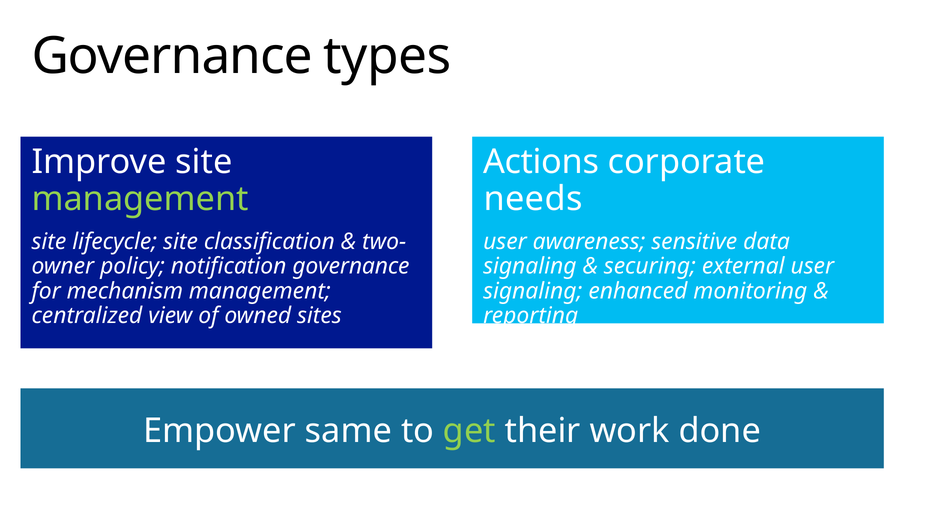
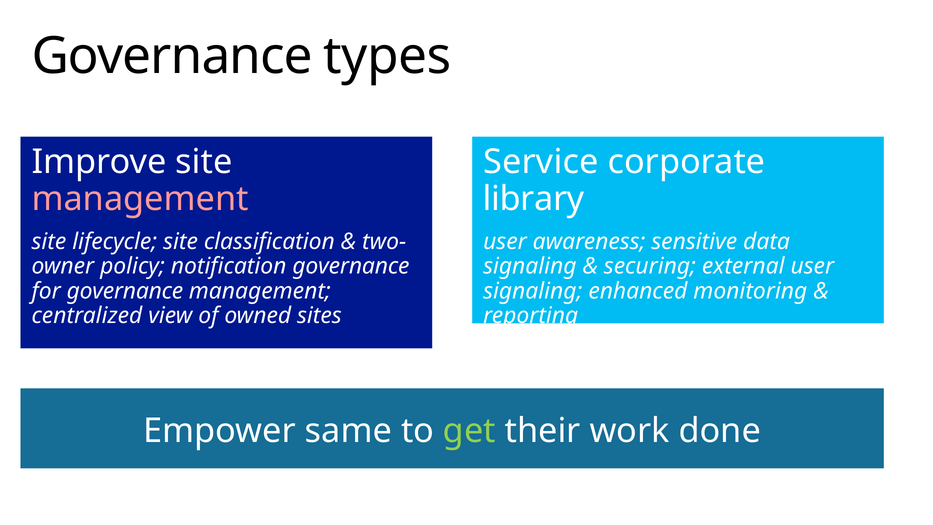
Actions: Actions -> Service
management at (140, 199) colour: light green -> pink
needs: needs -> library
for mechanism: mechanism -> governance
